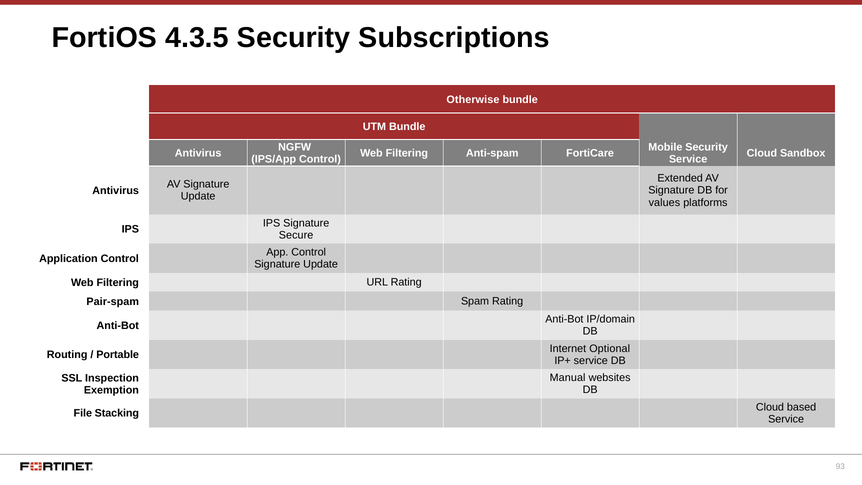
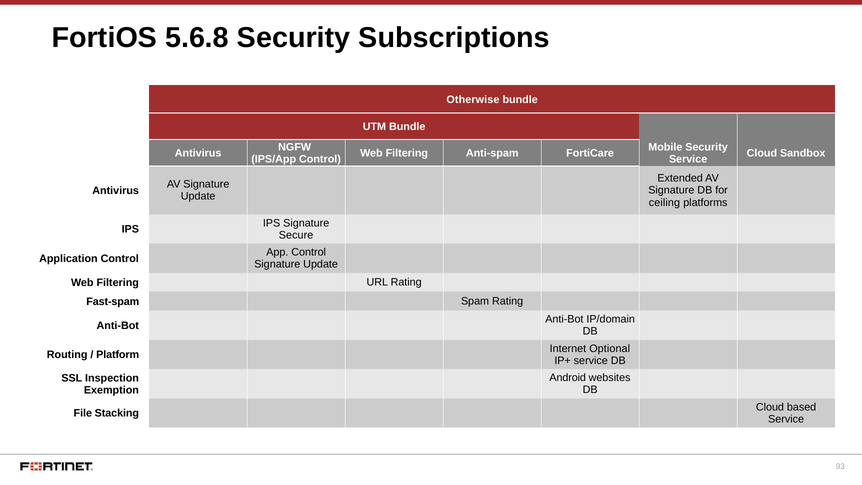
4.3.5: 4.3.5 -> 5.6.8
values: values -> ceiling
Pair-spam: Pair-spam -> Fast-spam
Portable: Portable -> Platform
Manual: Manual -> Android
